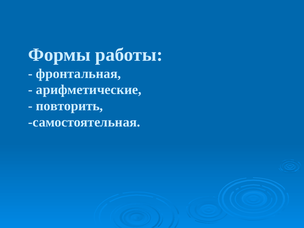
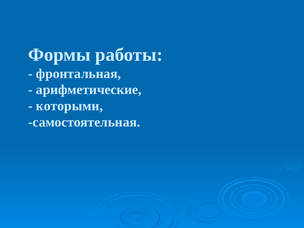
повторить: повторить -> которыми
